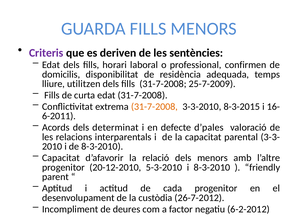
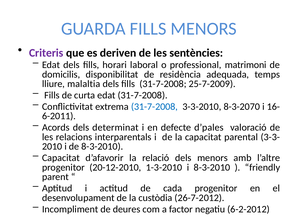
confirmen: confirmen -> matrimoni
utilitzen: utilitzen -> malaltia
31-7-2008 at (154, 107) colour: orange -> blue
8-3-2015: 8-3-2015 -> 8-3-2070
5-3-2010: 5-3-2010 -> 1-3-2010
